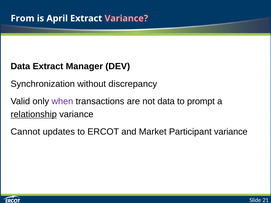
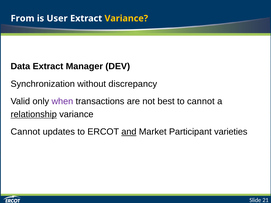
April: April -> User
Variance at (126, 18) colour: pink -> yellow
not data: data -> best
to prompt: prompt -> cannot
and underline: none -> present
Participant variance: variance -> varieties
